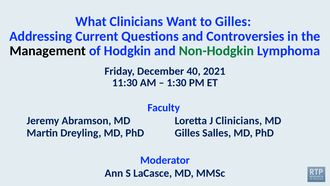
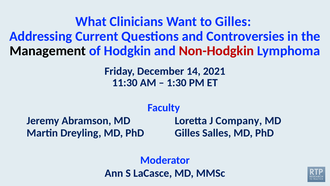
Non-Hodgkin colour: green -> red
40: 40 -> 14
J Clinicians: Clinicians -> Company
